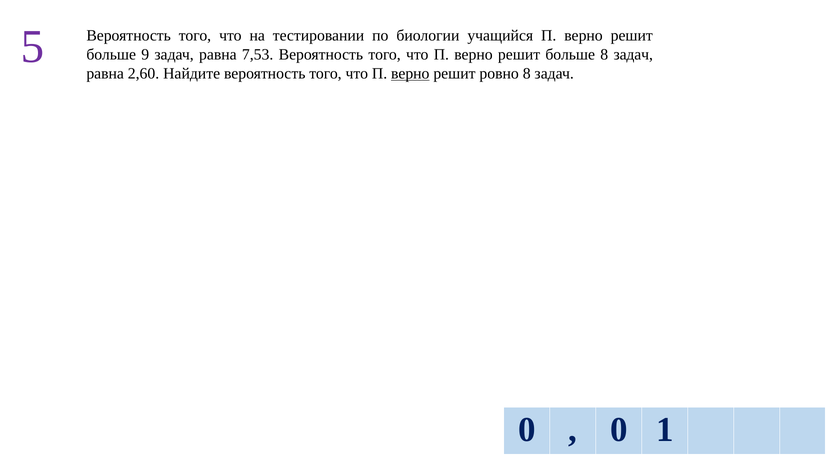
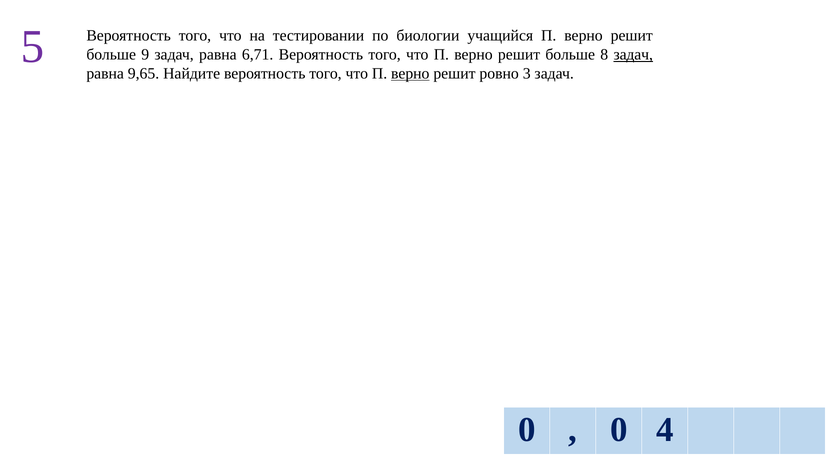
7,53: 7,53 -> 6,71
задач at (633, 55) underline: none -> present
2,60: 2,60 -> 9,65
ровно 8: 8 -> 3
1: 1 -> 4
